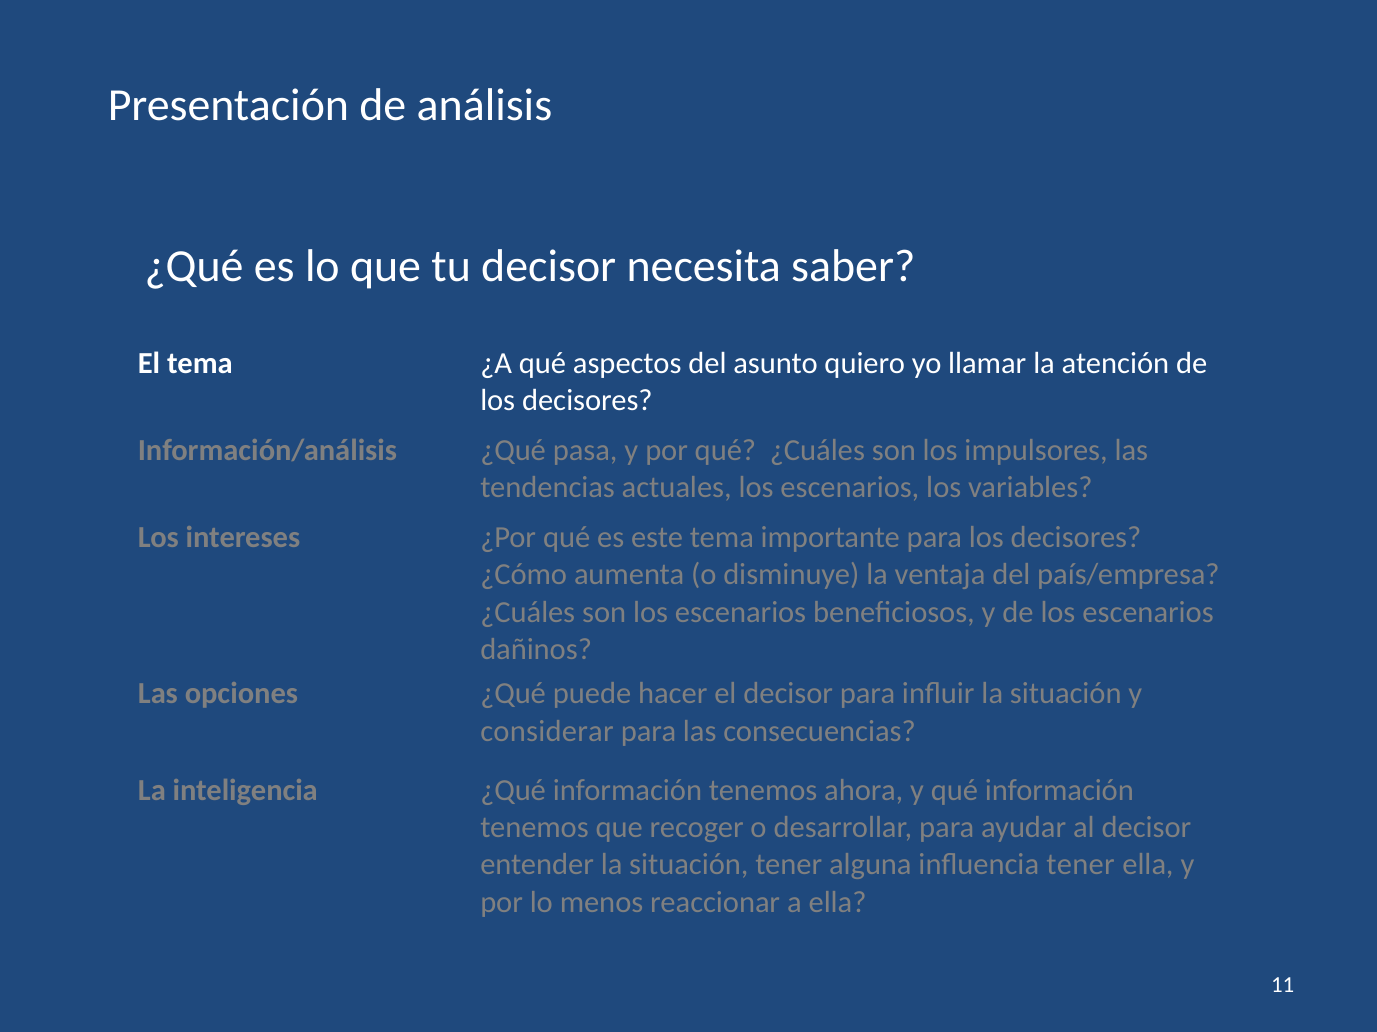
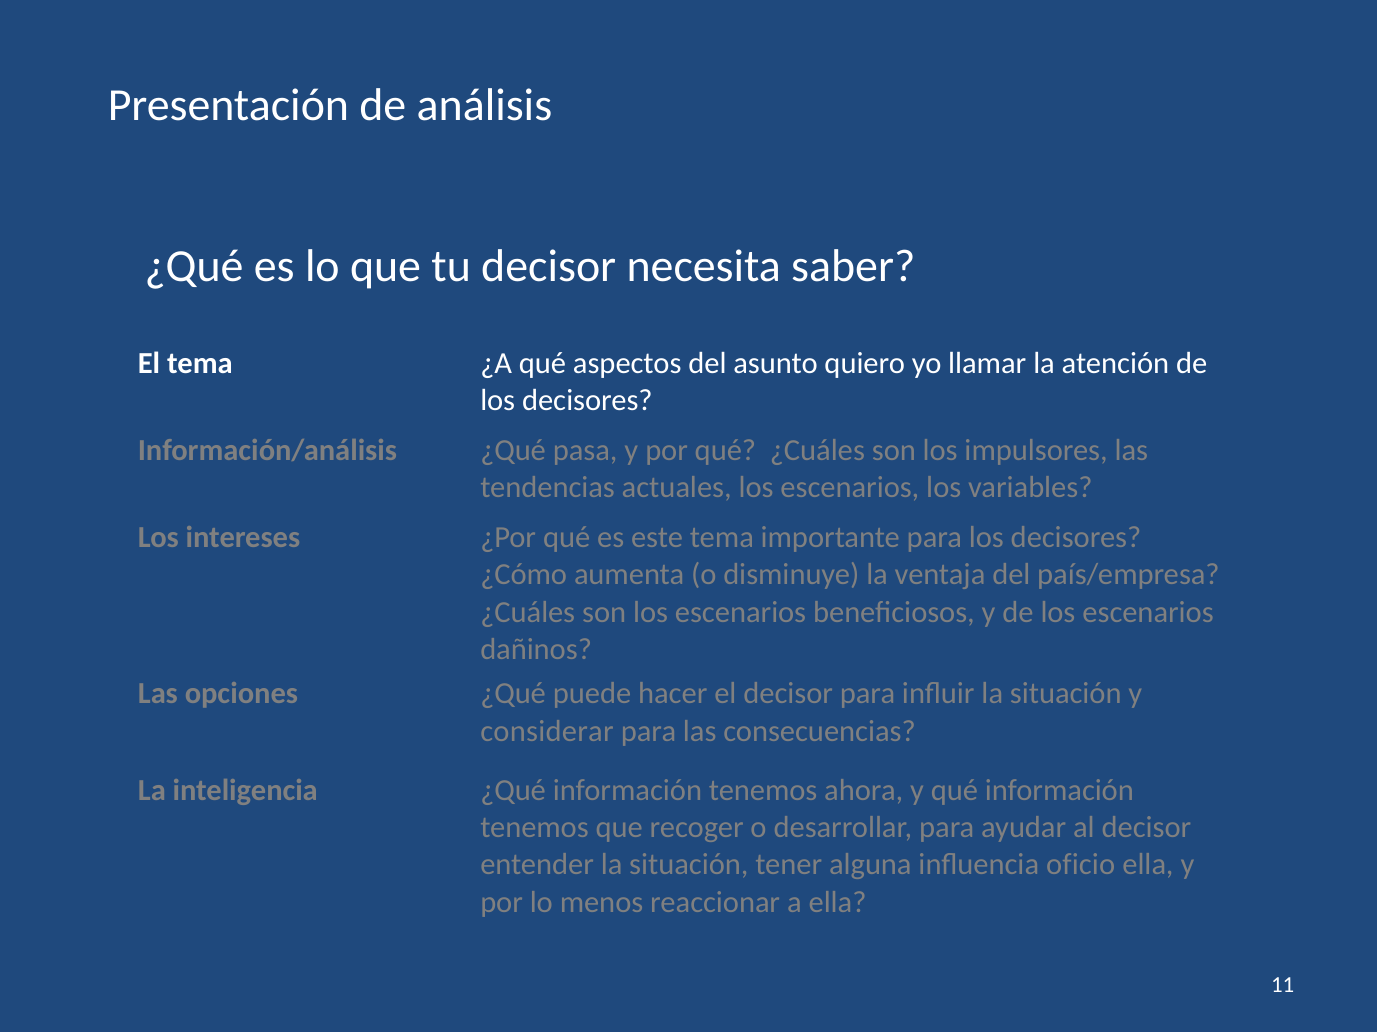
influencia tener: tener -> oficio
